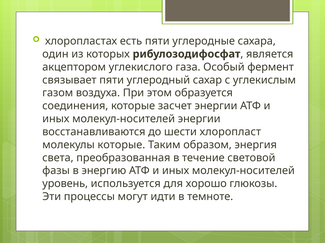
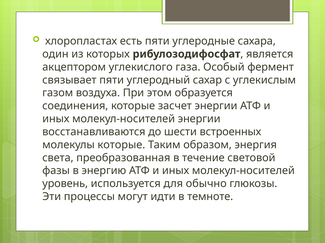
хлоропласт: хлоропласт -> встроенных
хорошо: хорошо -> обычно
